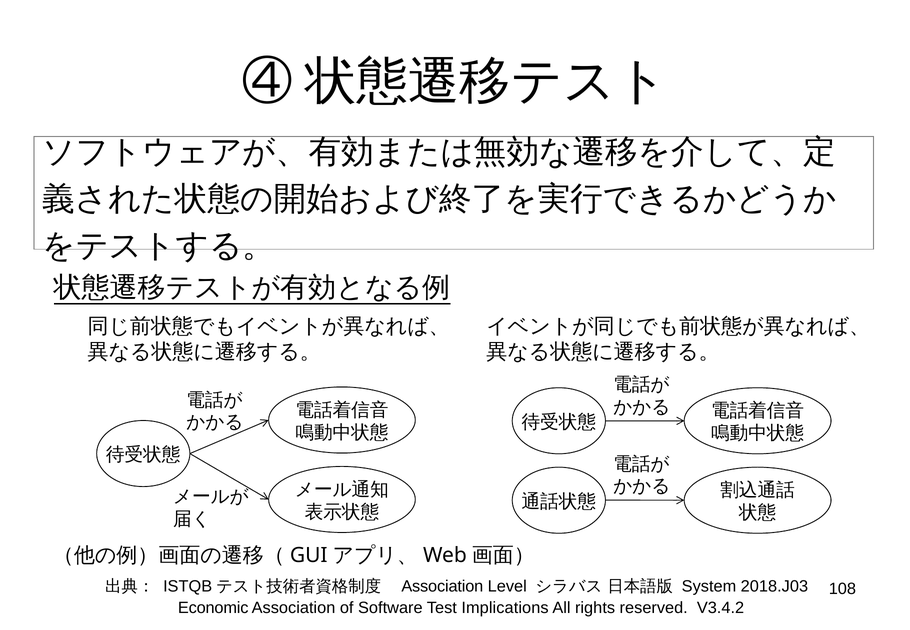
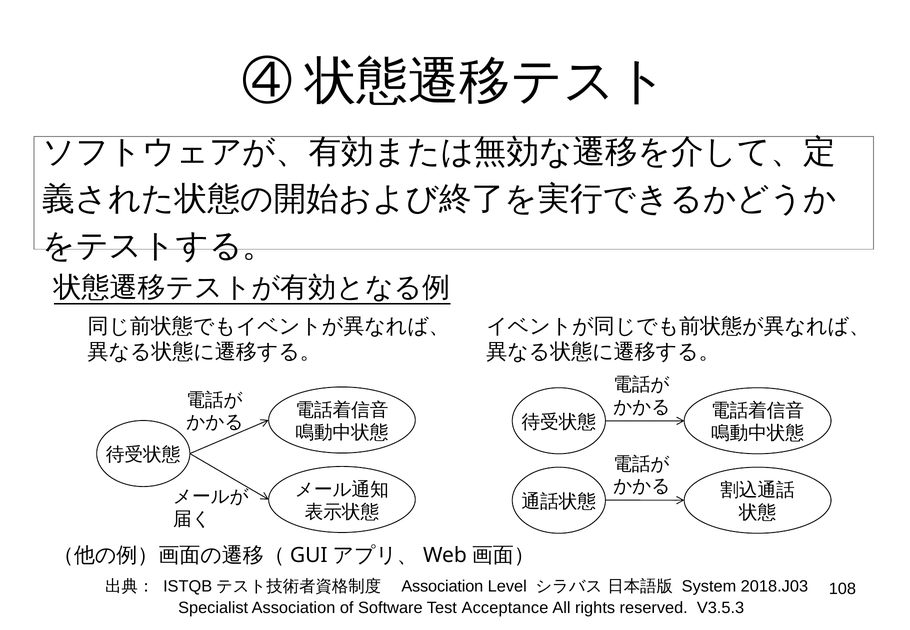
Economic: Economic -> Specialist
Implications: Implications -> Acceptance
V3.4.2: V3.4.2 -> V3.5.3
